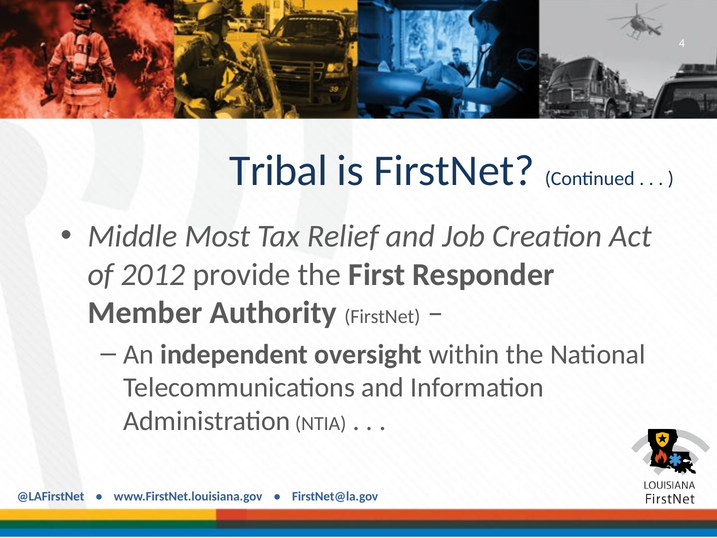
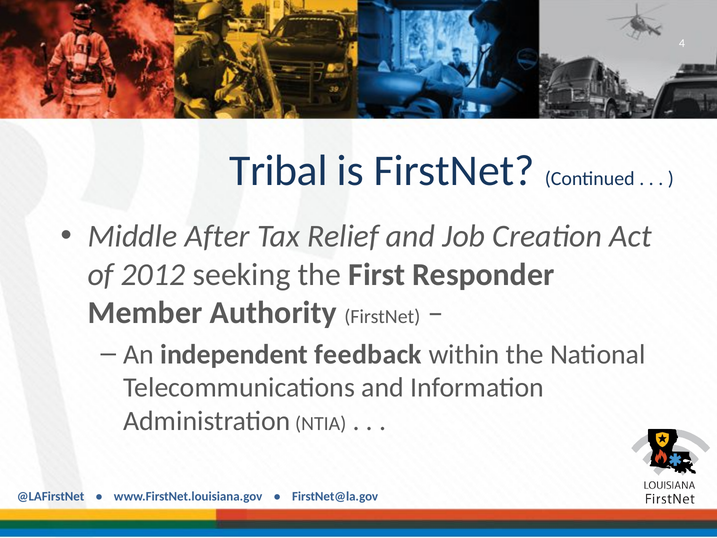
Most: Most -> After
provide: provide -> seeking
oversight: oversight -> feedback
